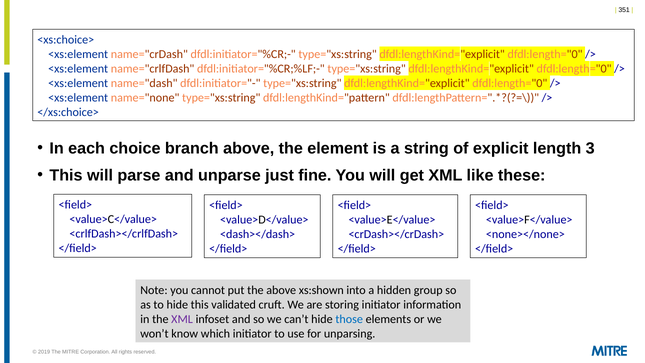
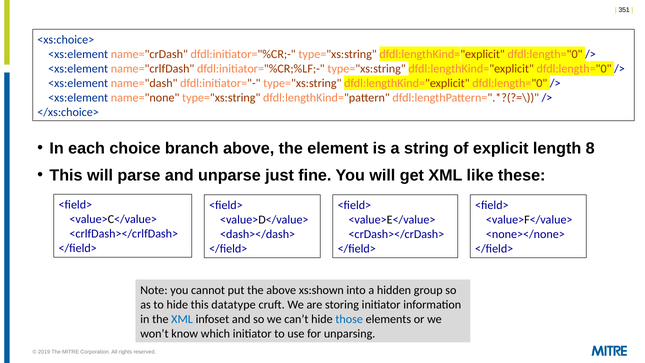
3: 3 -> 8
validated: validated -> datatype
XML at (182, 319) colour: purple -> blue
